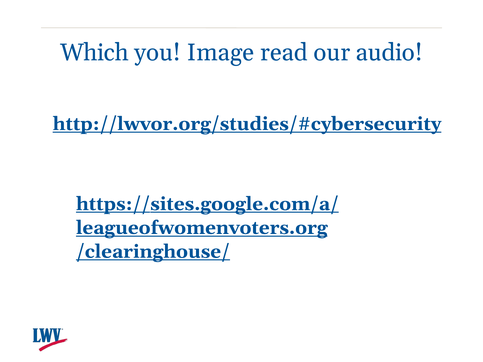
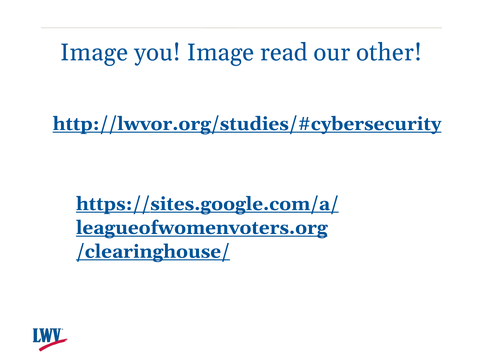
Which at (94, 53): Which -> Image
audio: audio -> other
